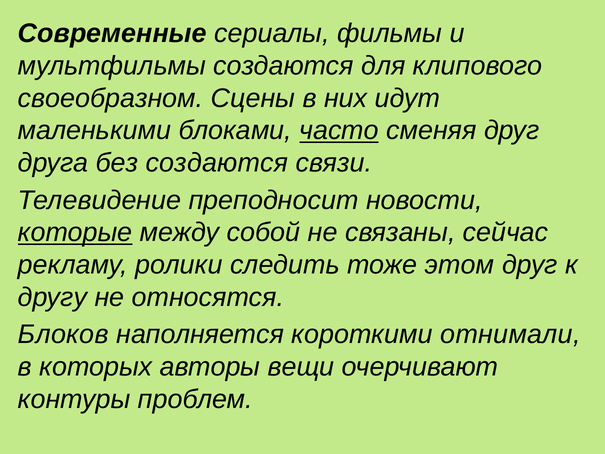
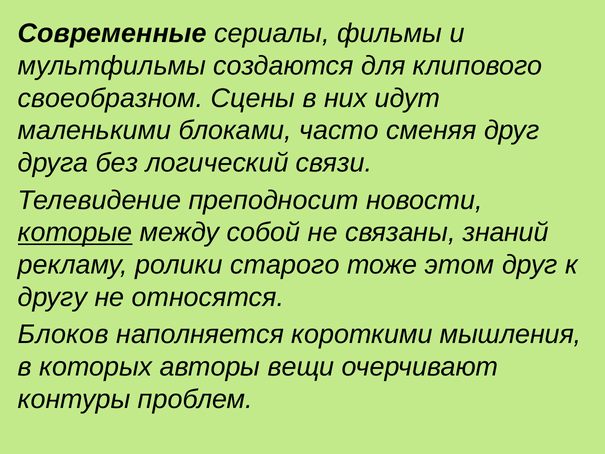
часто underline: present -> none
без создаются: создаются -> логический
сейчас: сейчас -> знаний
следить: следить -> старого
отнимали: отнимали -> мышления
